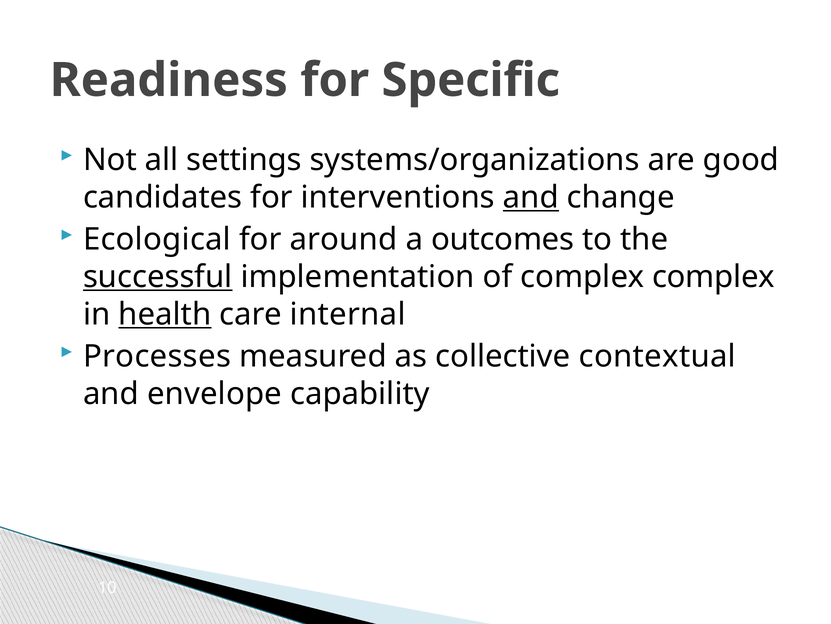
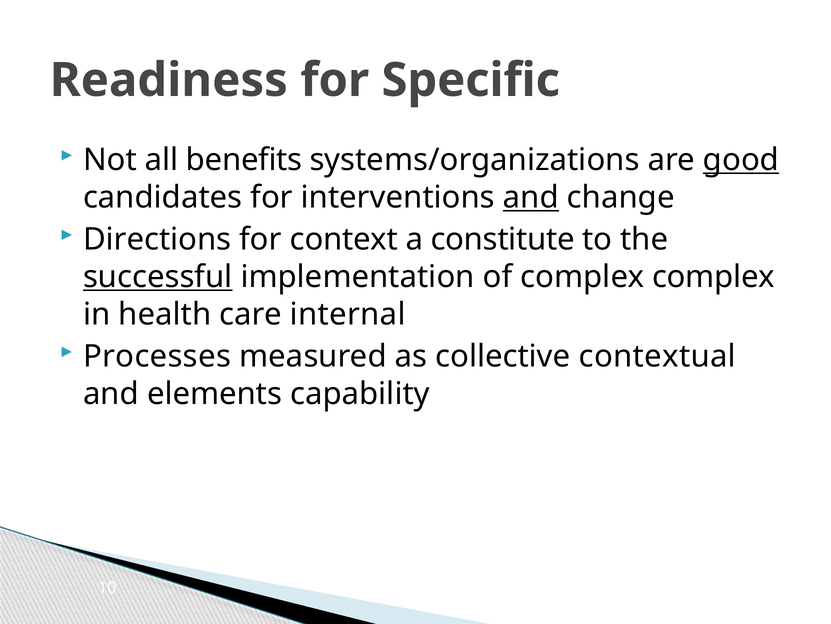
settings: settings -> benefits
good underline: none -> present
Ecological: Ecological -> Directions
around: around -> context
outcomes: outcomes -> constitute
health underline: present -> none
envelope: envelope -> elements
